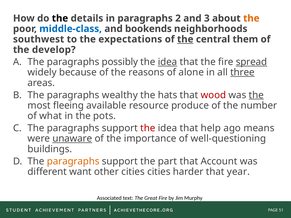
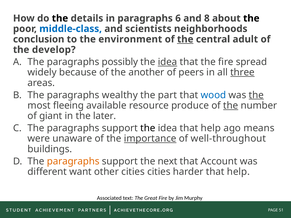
2: 2 -> 6
3: 3 -> 8
the at (251, 18) colour: orange -> black
bookends: bookends -> scientists
southwest: southwest -> conclusion
expectations: expectations -> environment
them: them -> adult
spread underline: present -> none
reasons: reasons -> another
alone: alone -> peers
hats: hats -> part
wood colour: red -> blue
the at (231, 106) underline: none -> present
what: what -> giant
pots: pots -> later
the at (148, 128) colour: red -> black
unaware underline: present -> none
importance underline: none -> present
well-questioning: well-questioning -> well-throughout
part: part -> next
year at (238, 172): year -> help
